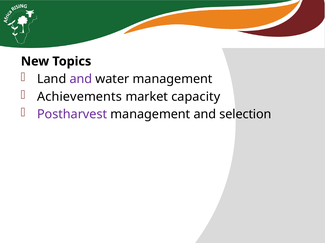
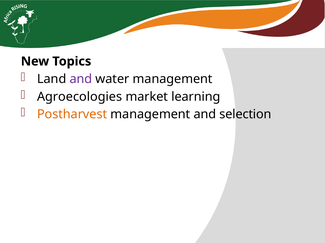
Achievements: Achievements -> Agroecologies
capacity: capacity -> learning
Postharvest colour: purple -> orange
